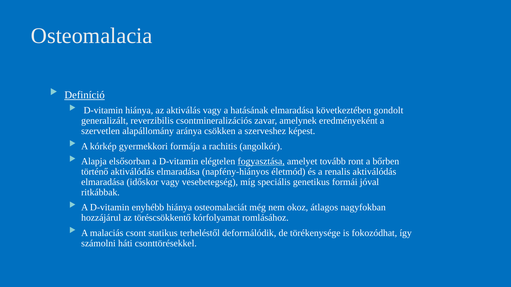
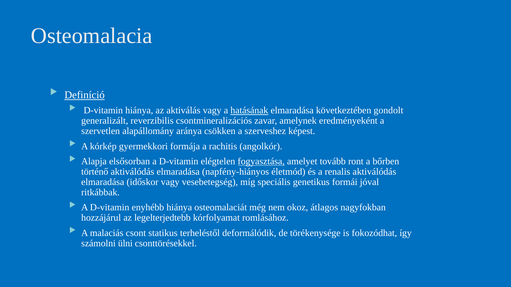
hatásának underline: none -> present
töréscsökkentő: töréscsökkentő -> legelterjedtebb
háti: háti -> ülni
